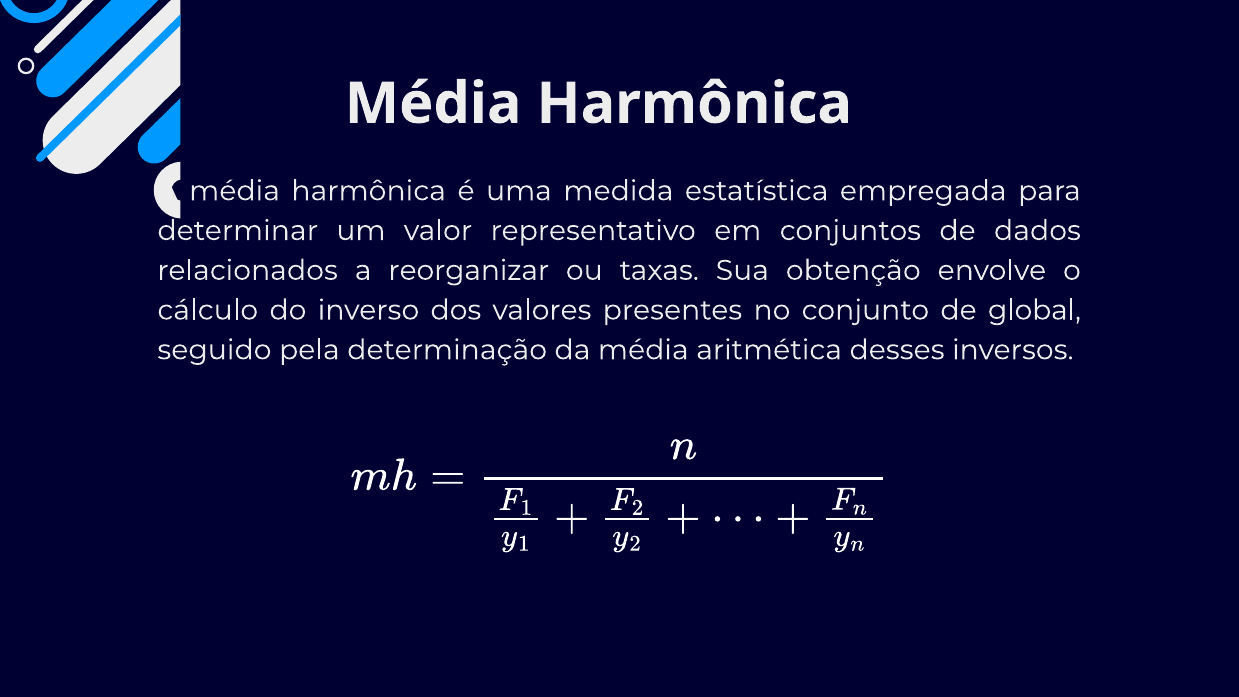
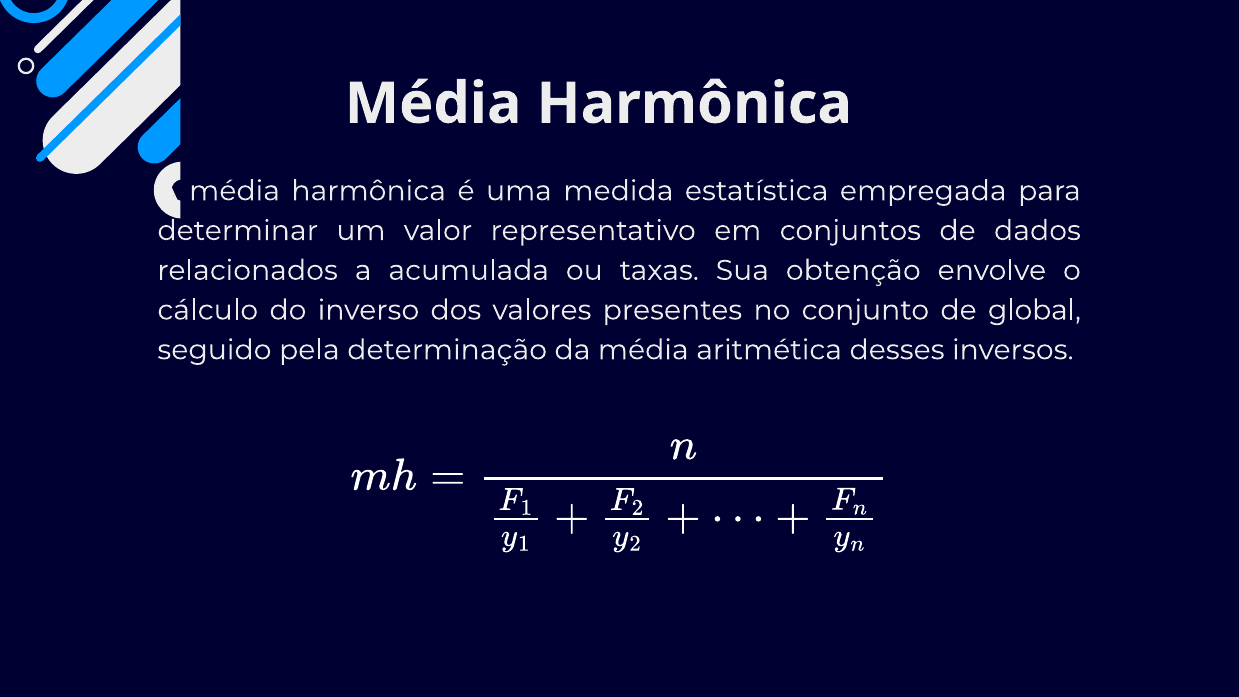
reorganizar: reorganizar -> acumulada
